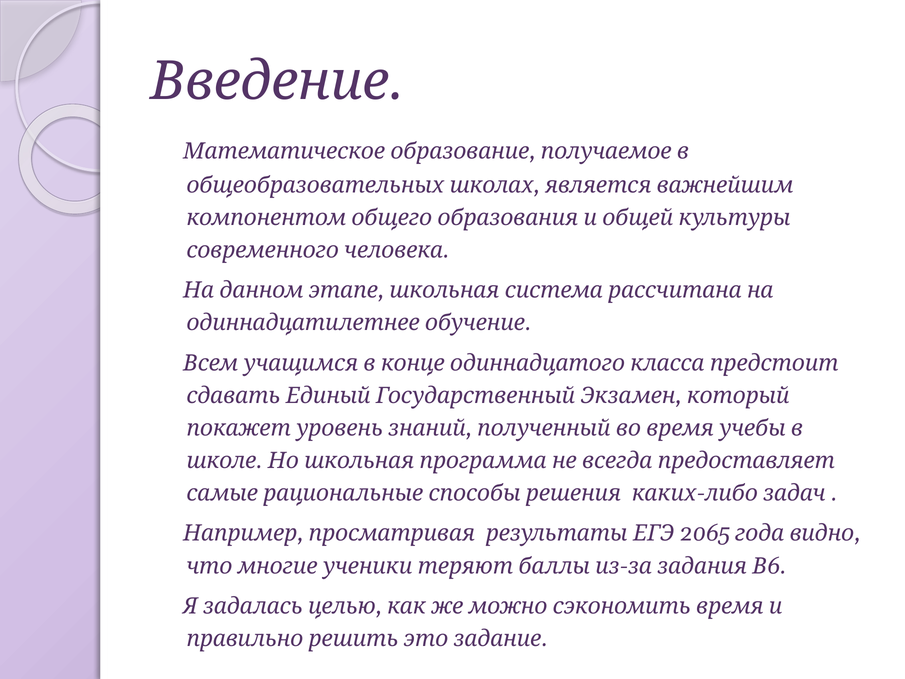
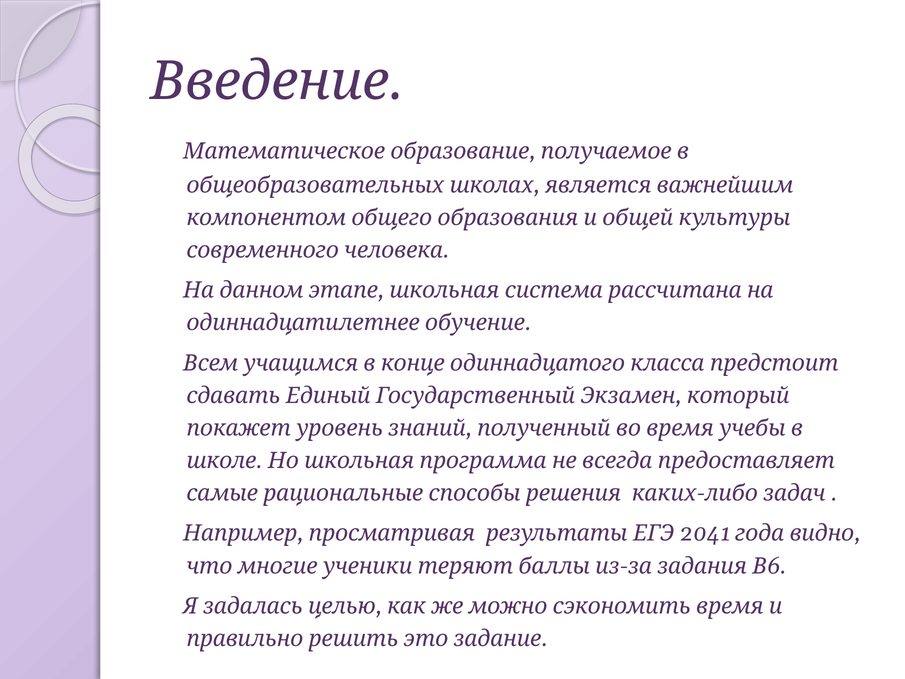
2065: 2065 -> 2041
